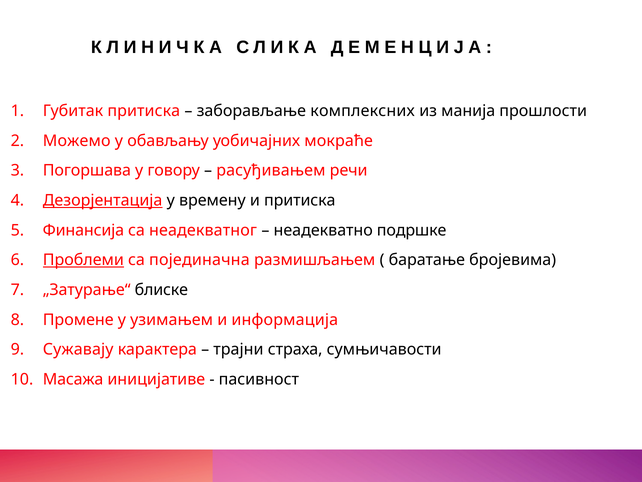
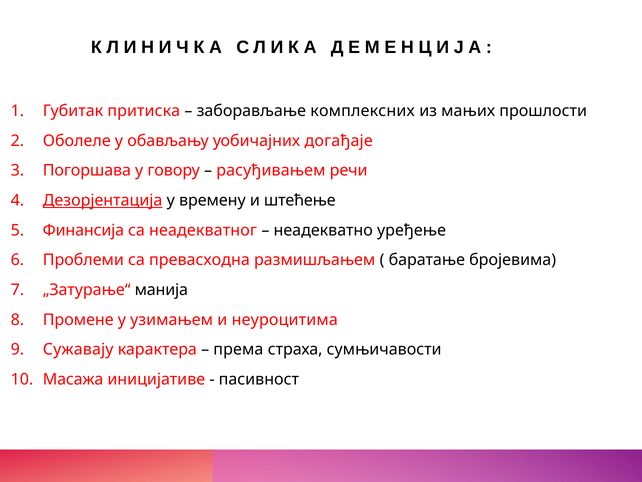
манија: манија -> мањих
Можемо: Можемо -> Оболеле
мокраће: мокраће -> догађаје
и притиска: притиска -> штећење
подршке: подршке -> уређење
Проблеми underline: present -> none
појединачна: појединачна -> превасходна
блиске: блиске -> манија
информација: информација -> неуроцитима
трајни: трајни -> према
